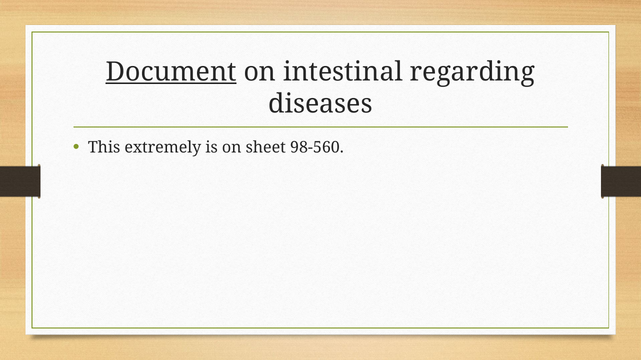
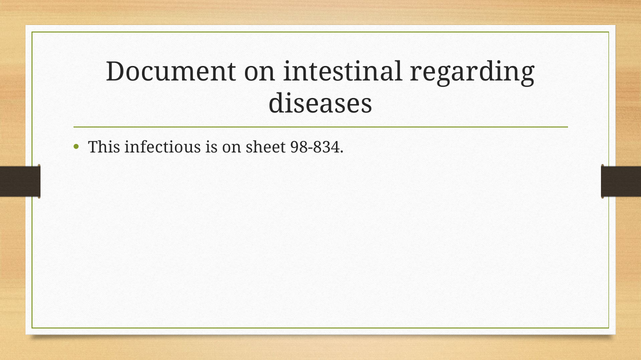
Document underline: present -> none
extremely: extremely -> infectious
98-560: 98-560 -> 98-834
